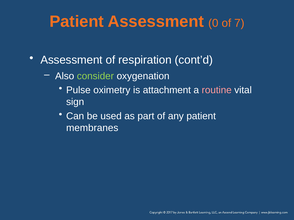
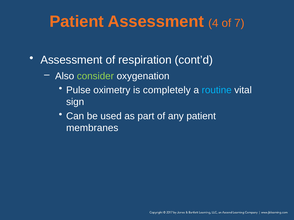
0: 0 -> 4
attachment: attachment -> completely
routine colour: pink -> light blue
